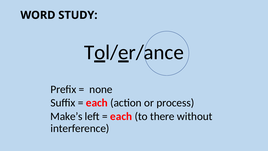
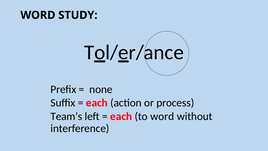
Make’s: Make’s -> Team’s
to there: there -> word
